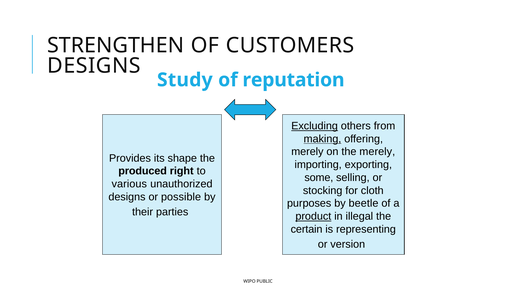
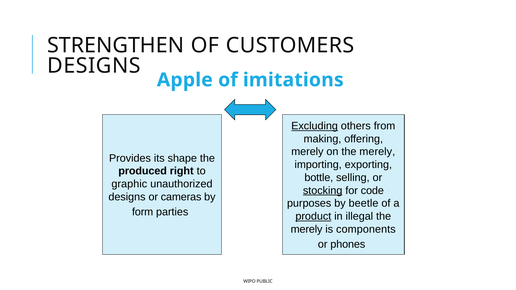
Study: Study -> Apple
reputation: reputation -> imitations
making underline: present -> none
some: some -> bottle
various: various -> graphic
stocking underline: none -> present
cloth: cloth -> code
possible: possible -> cameras
their: their -> form
certain at (307, 229): certain -> merely
representing: representing -> components
version: version -> phones
